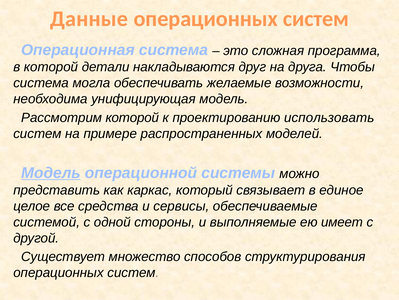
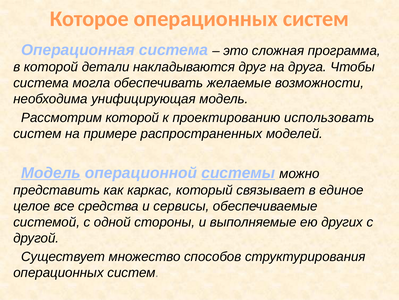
Данные: Данные -> Которое
системы underline: none -> present
имеет: имеет -> других
